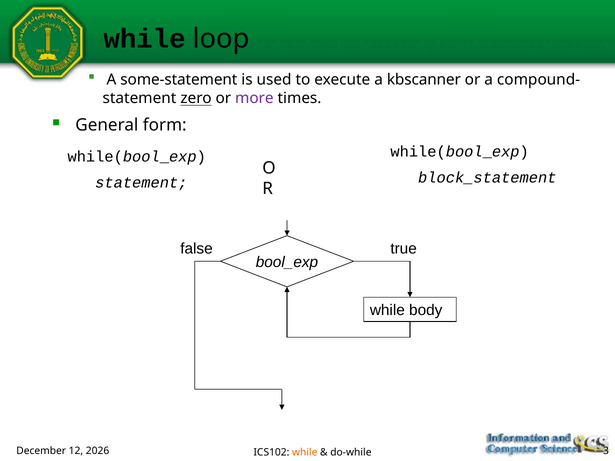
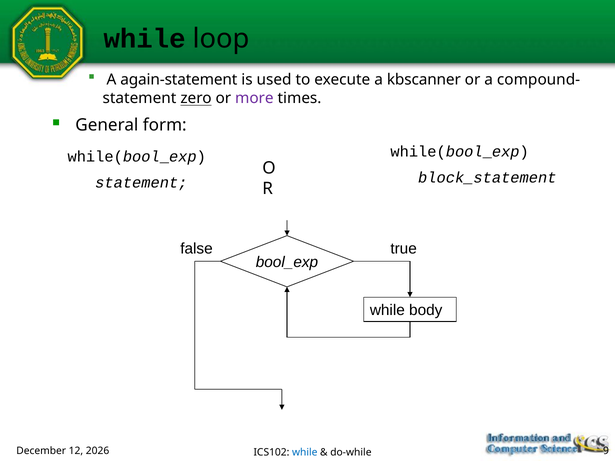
some-statement: some-statement -> again-statement
while at (305, 453) colour: orange -> blue
3: 3 -> 9
